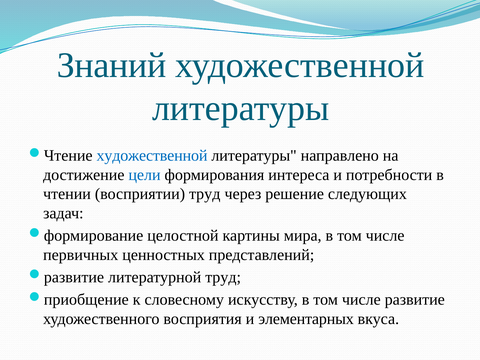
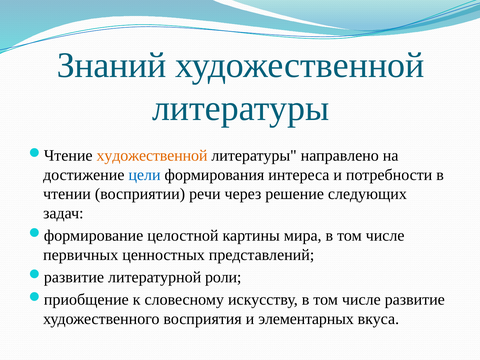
художественной at (152, 156) colour: blue -> orange
восприятии труд: труд -> речи
литературной труд: труд -> роли
